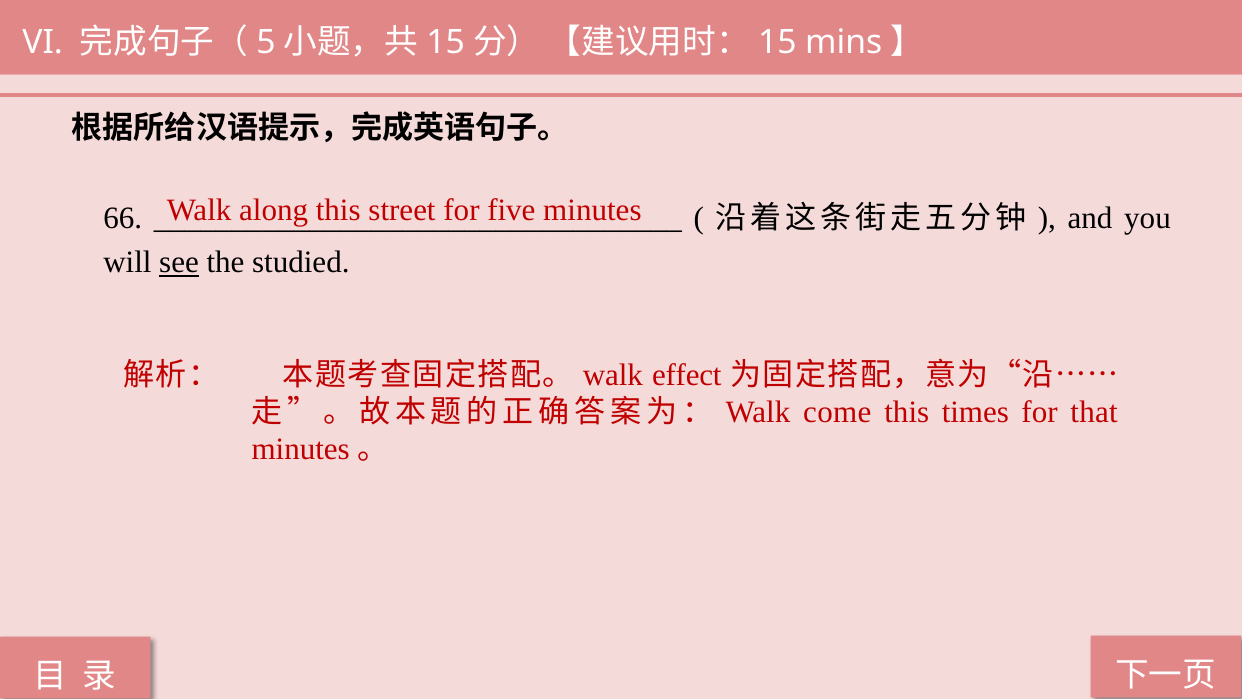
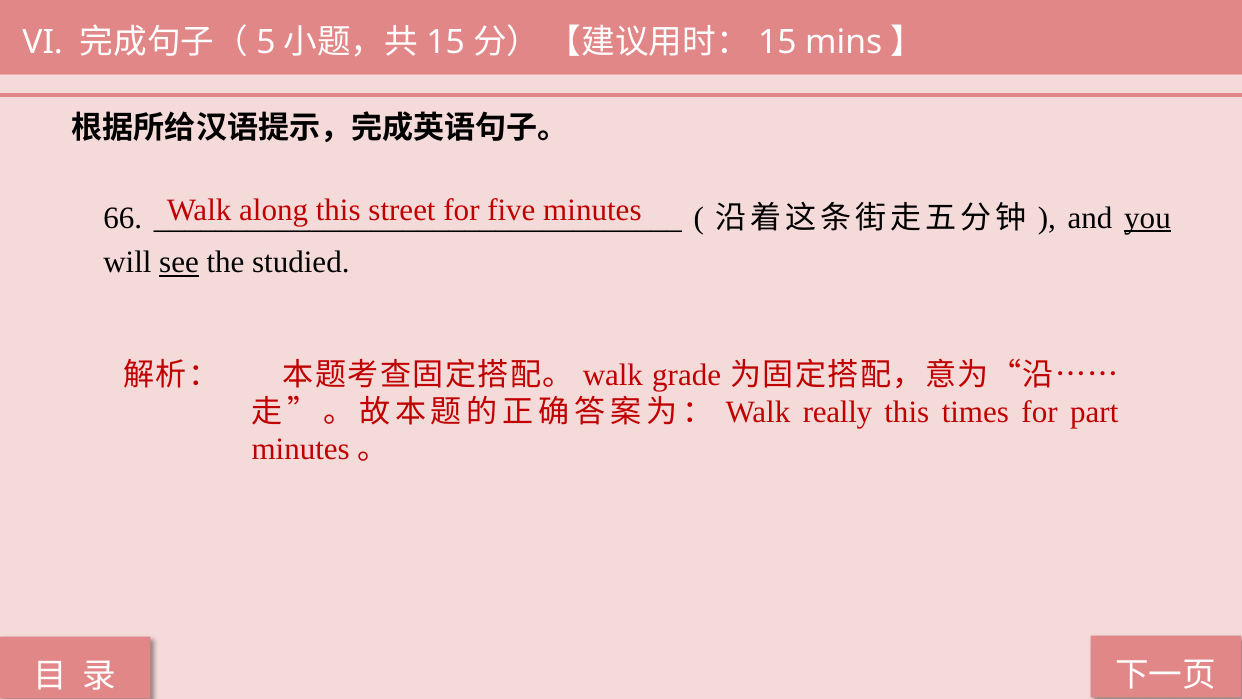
you underline: none -> present
effect: effect -> grade
come: come -> really
that: that -> part
